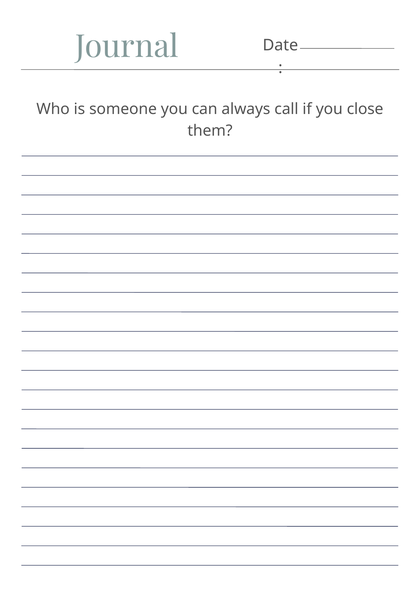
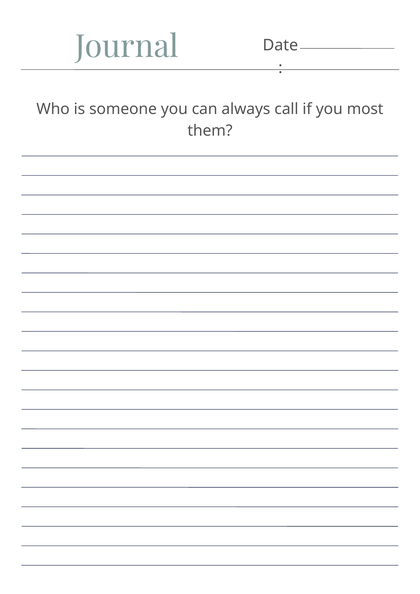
close: close -> most
